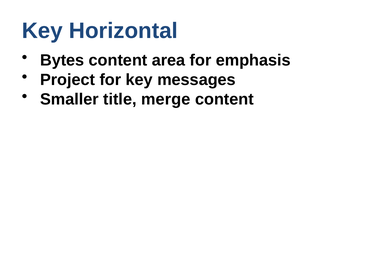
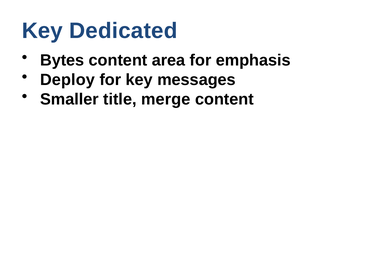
Horizontal: Horizontal -> Dedicated
Project: Project -> Deploy
